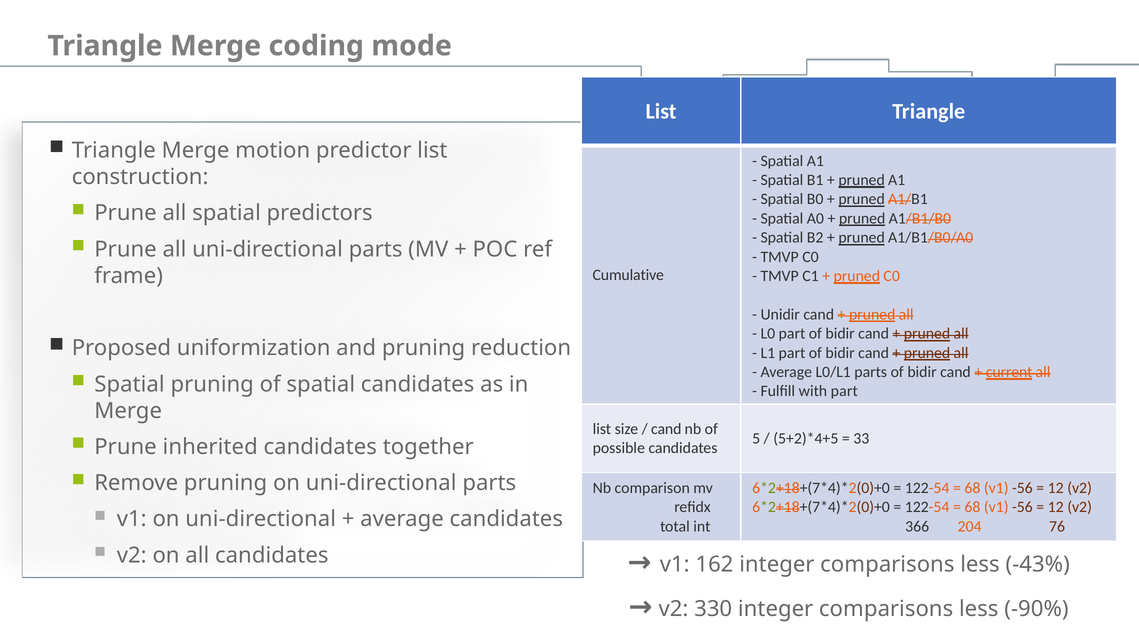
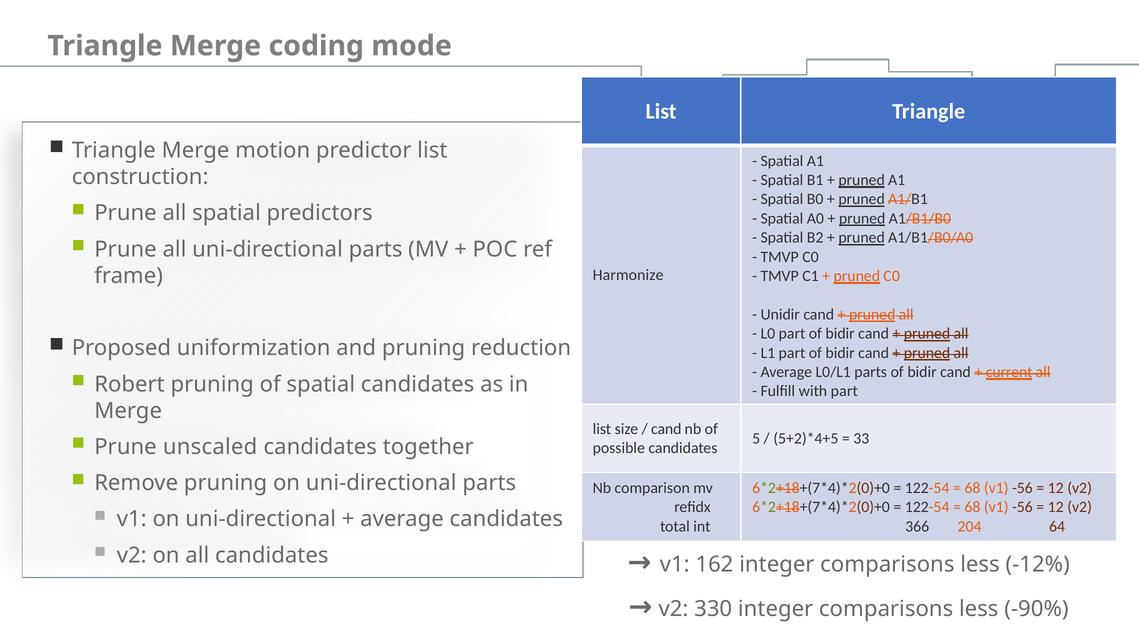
Cumulative: Cumulative -> Harmonize
Spatial at (129, 384): Spatial -> Robert
inherited: inherited -> unscaled
76: 76 -> 64
-43%: -43% -> -12%
